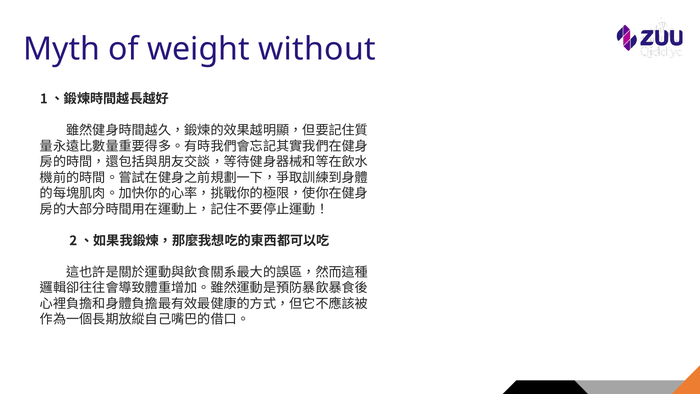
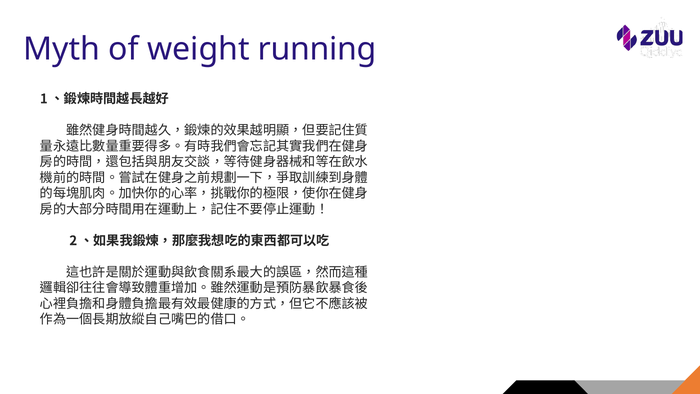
without: without -> running
